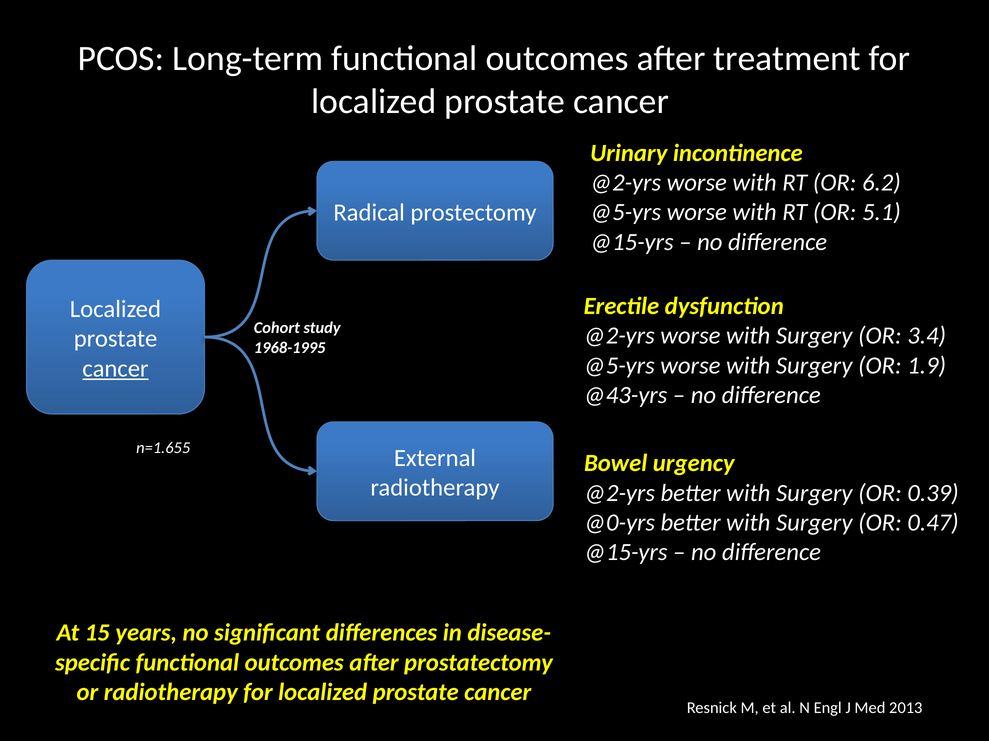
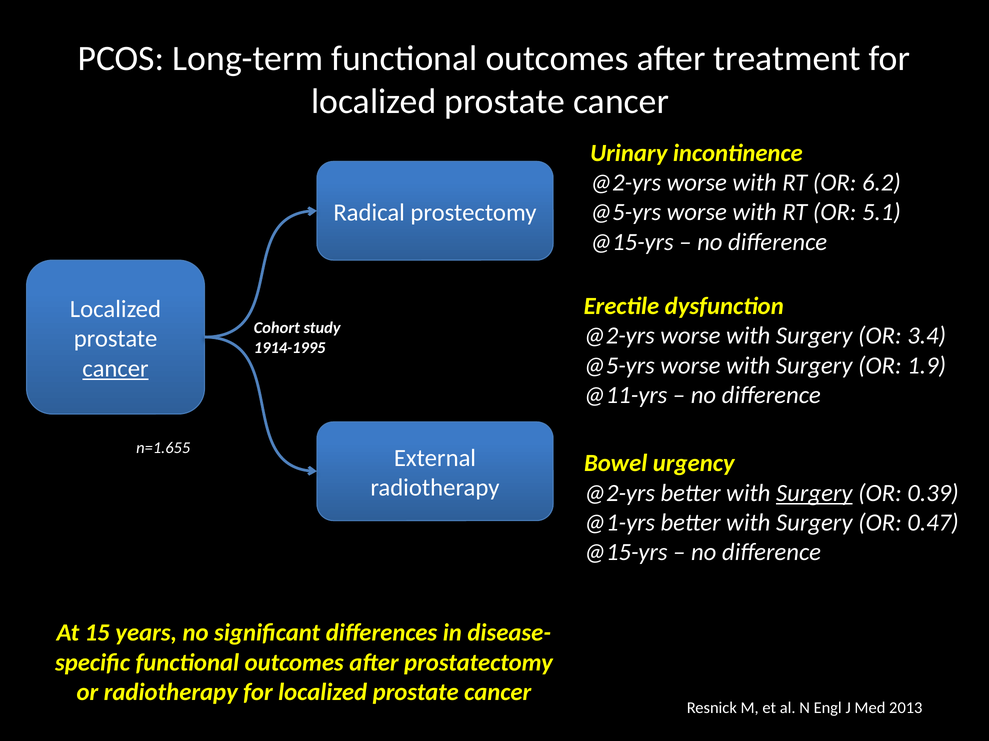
1968-1995: 1968-1995 -> 1914-1995
@43-yrs: @43-yrs -> @11-yrs
Surgery at (814, 493) underline: none -> present
@0-yrs: @0-yrs -> @1-yrs
